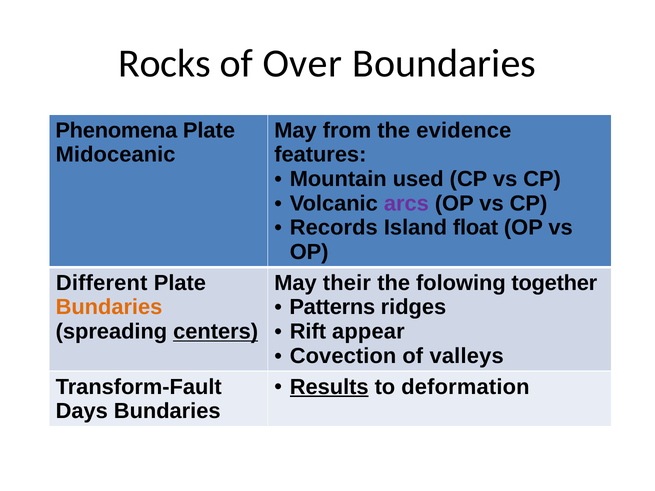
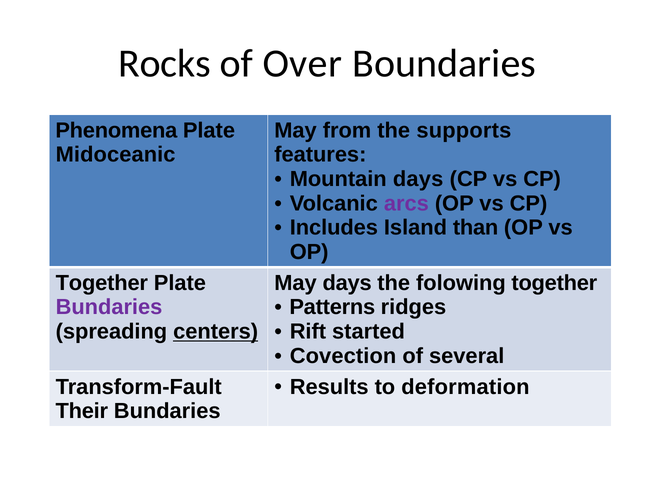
evidence: evidence -> supports
Mountain used: used -> days
Records: Records -> Includes
float: float -> than
Different at (102, 283): Different -> Together
May their: their -> days
Bundaries at (109, 307) colour: orange -> purple
appear: appear -> started
valleys: valleys -> several
Results underline: present -> none
Days: Days -> Their
